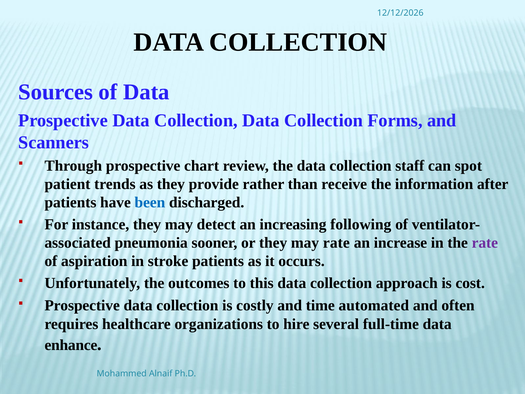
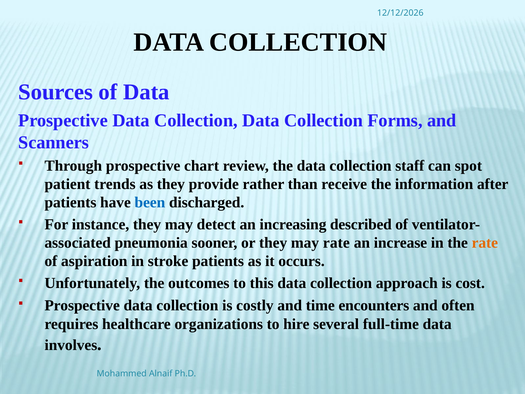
following: following -> described
rate at (485, 243) colour: purple -> orange
automated: automated -> encounters
enhance: enhance -> involves
